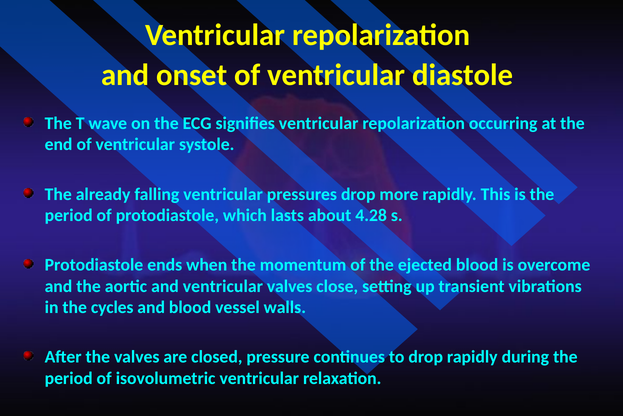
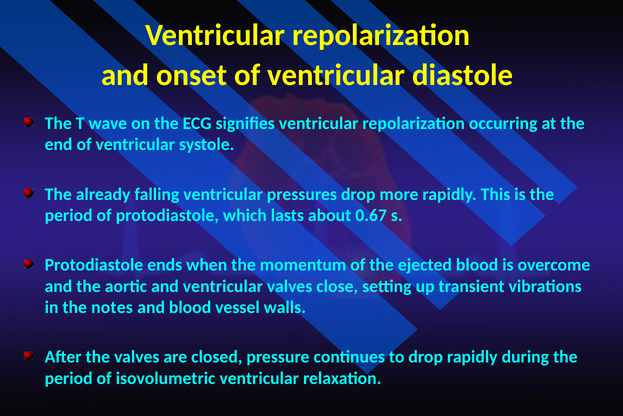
4.28: 4.28 -> 0.67
cycles: cycles -> notes
